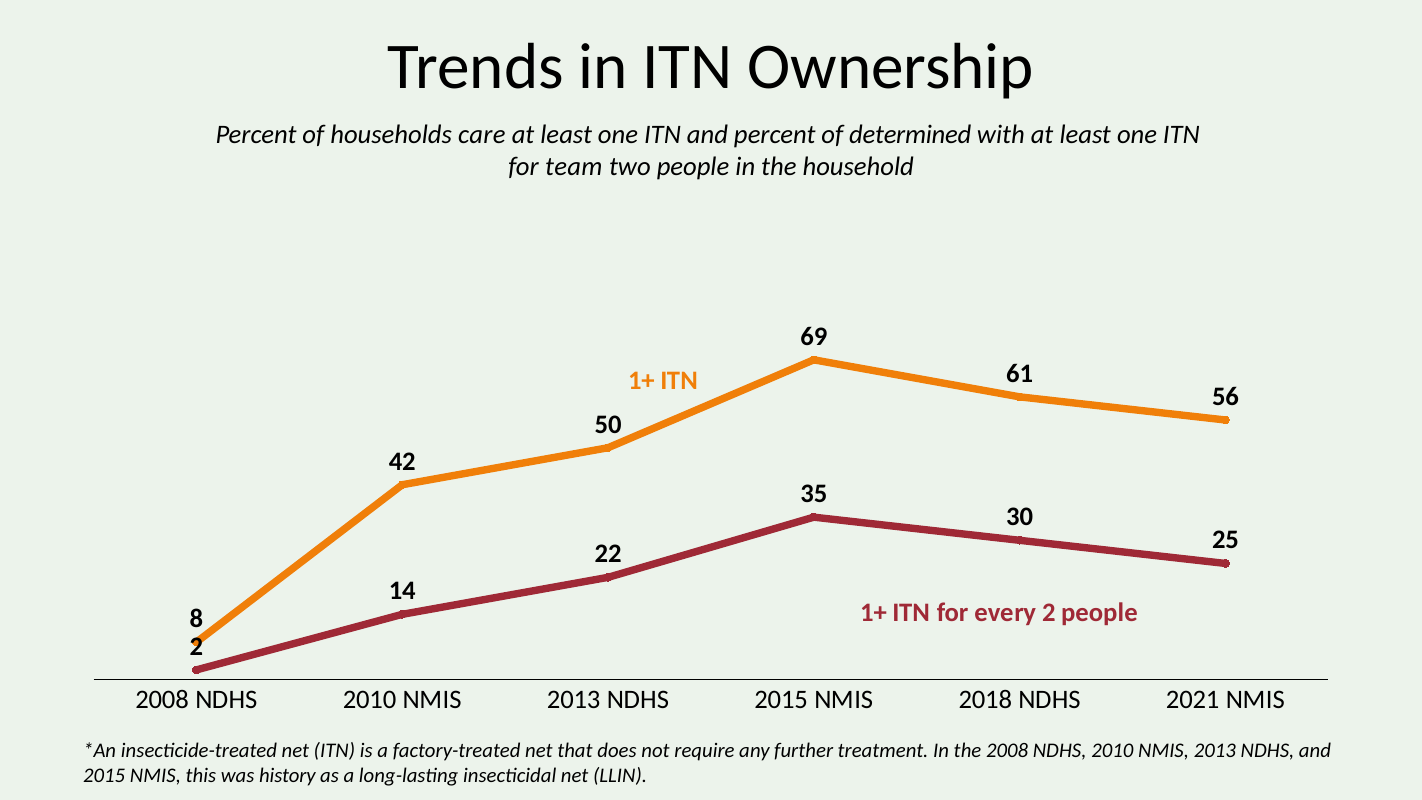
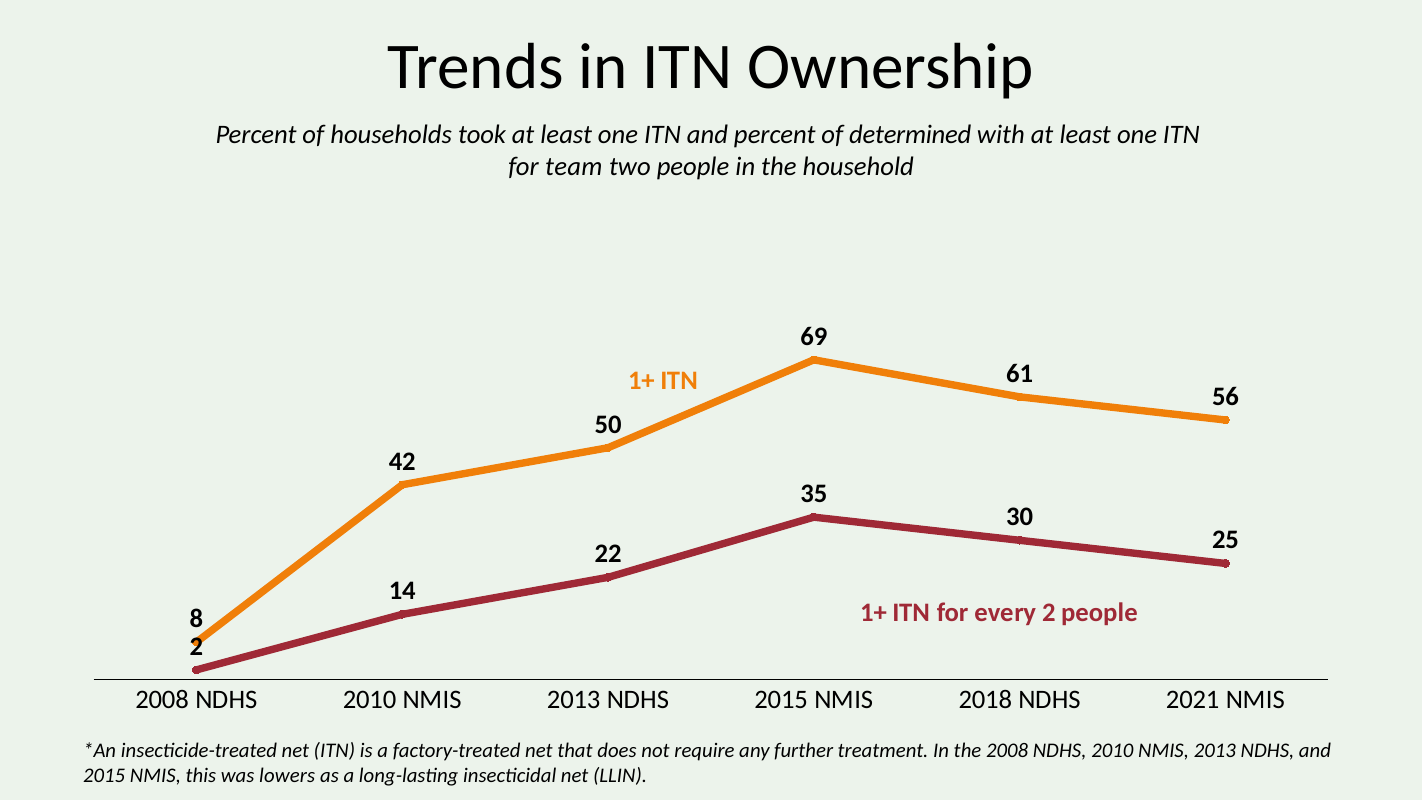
care: care -> took
history: history -> lowers
